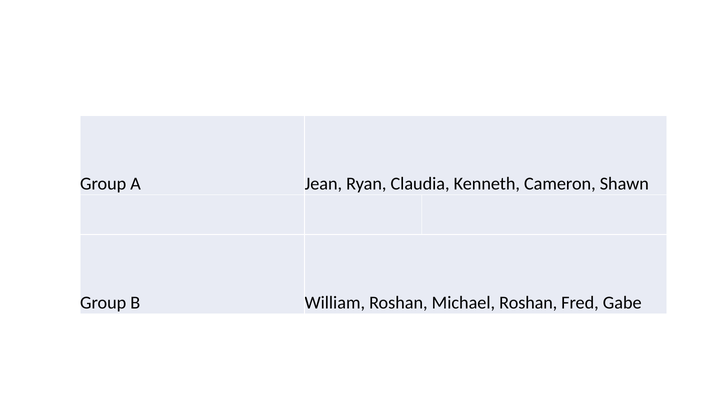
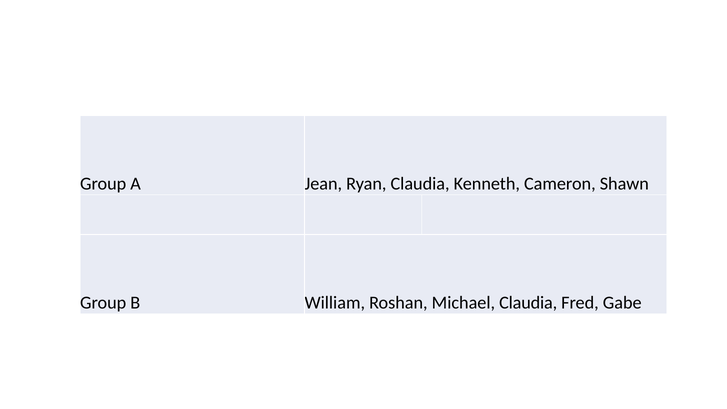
Michael Roshan: Roshan -> Claudia
